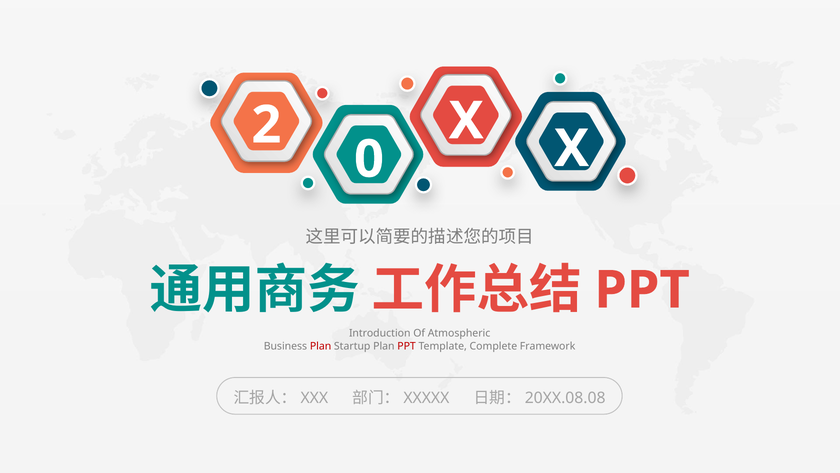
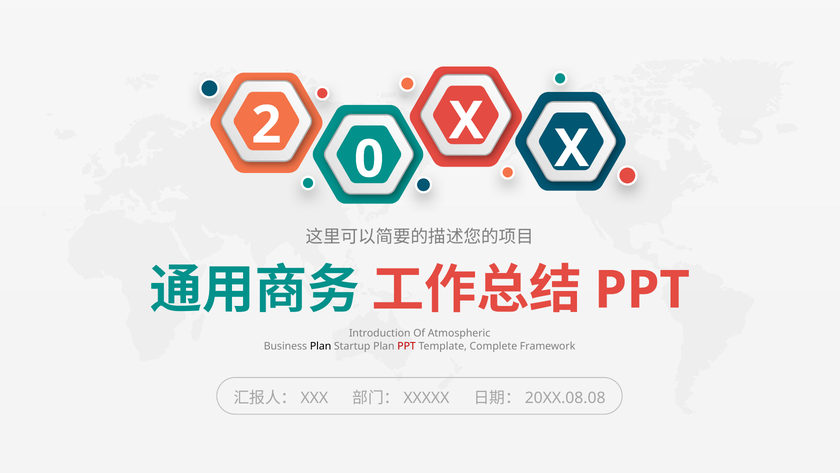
Plan at (321, 346) colour: red -> black
